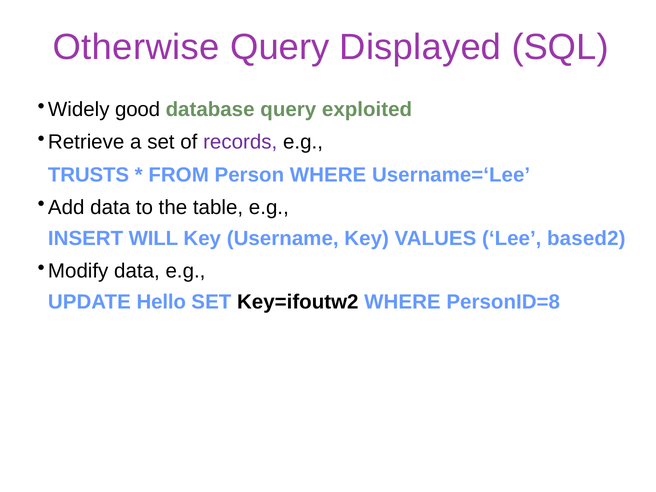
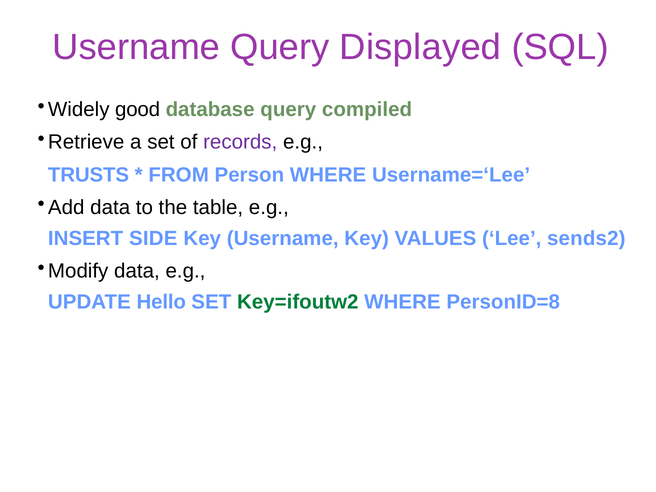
Otherwise at (136, 47): Otherwise -> Username
exploited: exploited -> compiled
WILL: WILL -> SIDE
based2: based2 -> sends2
Key=ifoutw2 colour: black -> green
